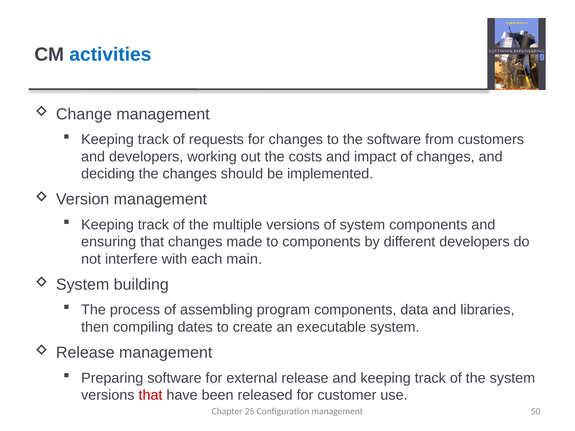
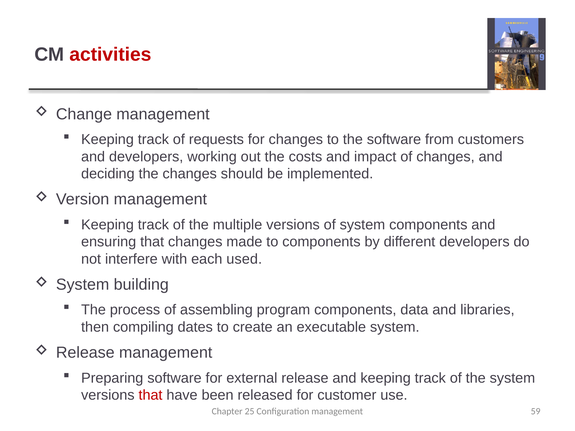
activities colour: blue -> red
main: main -> used
50: 50 -> 59
